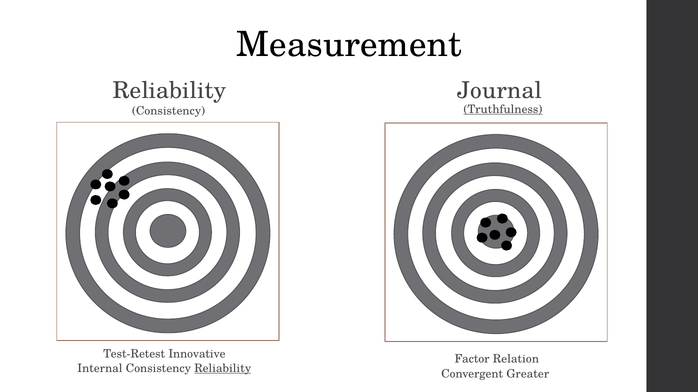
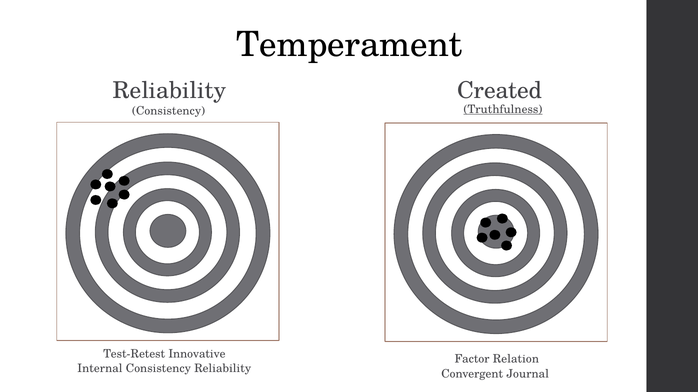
Measurement: Measurement -> Temperament
Journal: Journal -> Created
Reliability at (223, 369) underline: present -> none
Greater: Greater -> Journal
